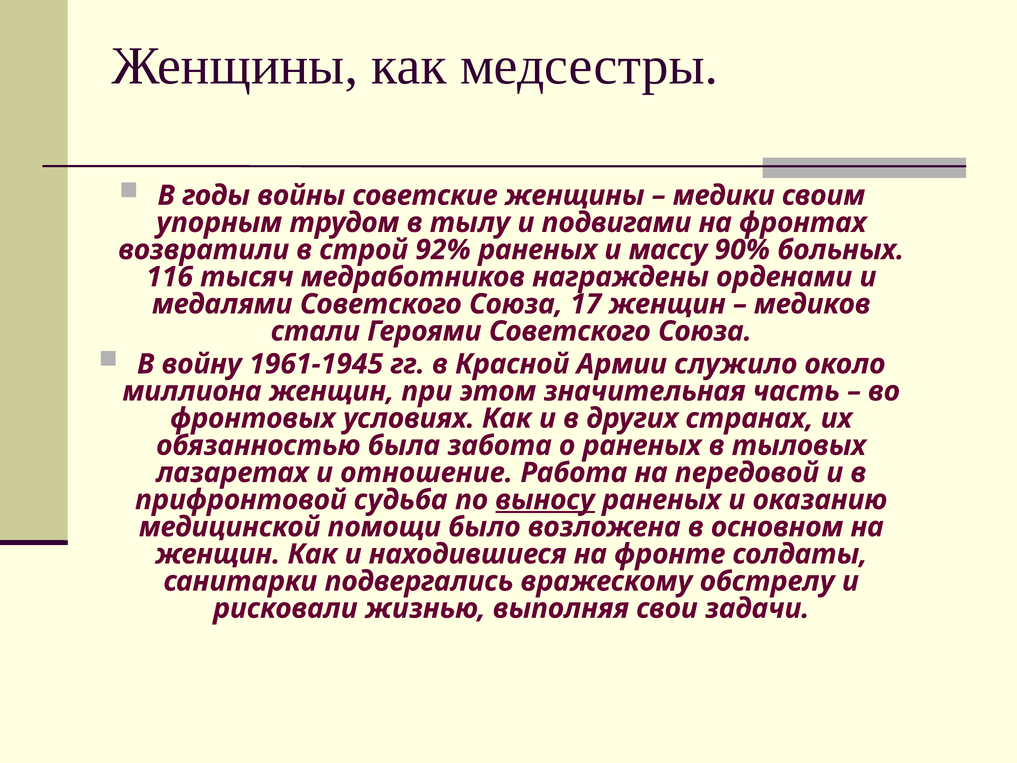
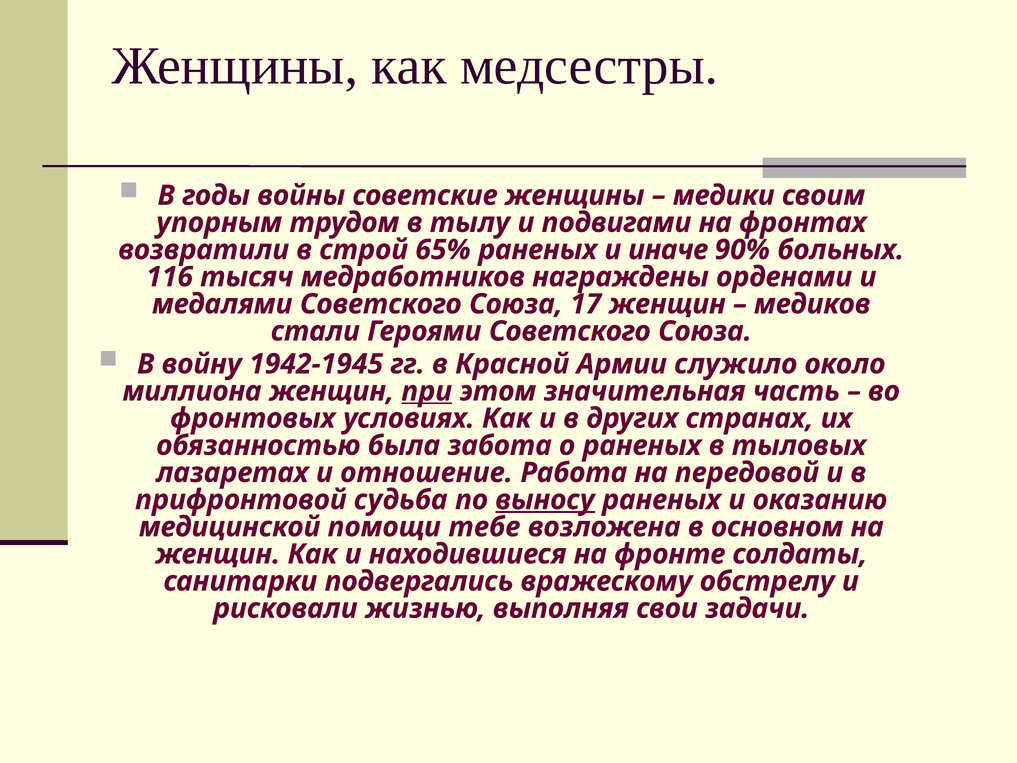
92%: 92% -> 65%
массу: массу -> иначе
1961-1945: 1961-1945 -> 1942-1945
при underline: none -> present
было: было -> тебе
